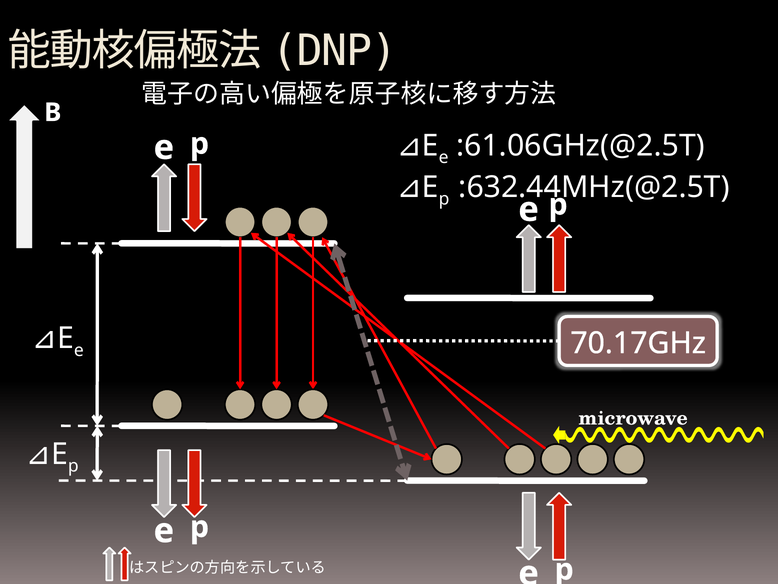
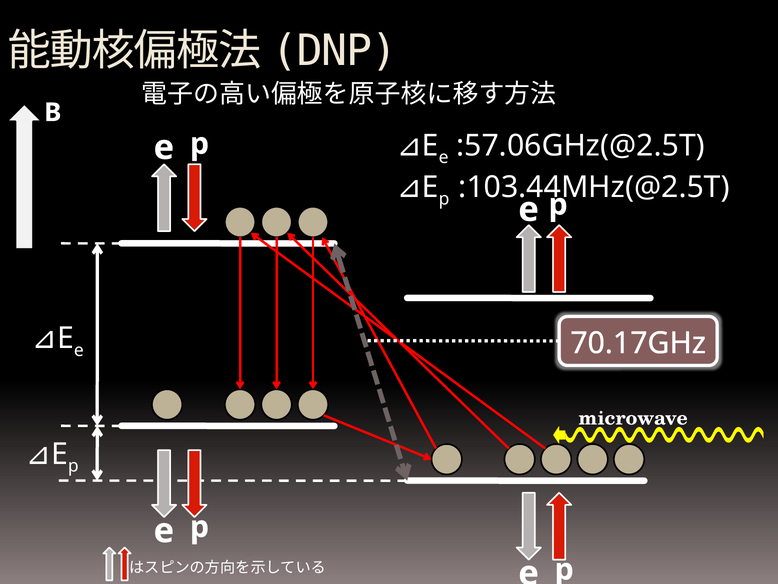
:61.06GHz(@2.5T: :61.06GHz(@2.5T -> :57.06GHz(@2.5T
:632.44MHz(@2.5T: :632.44MHz(@2.5T -> :103.44MHz(@2.5T
